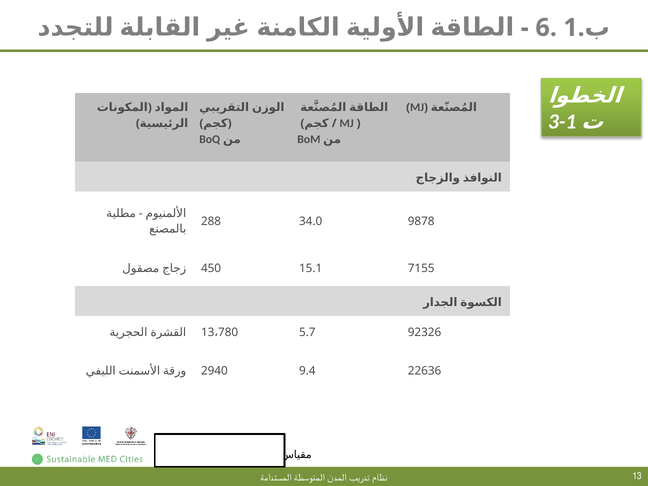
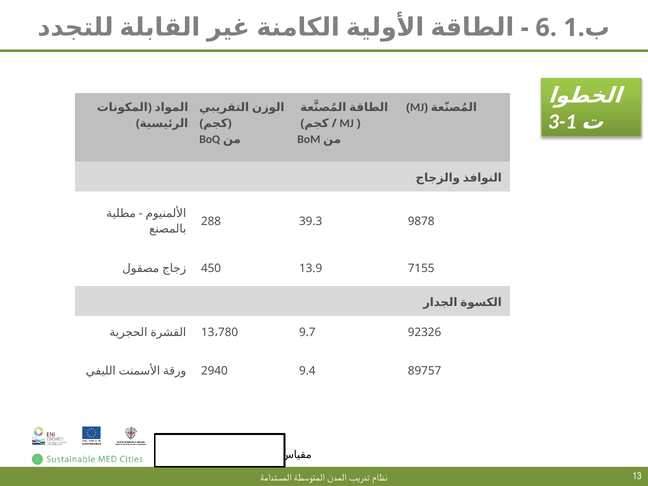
34.0: 34.0 -> 39.3
15.1: 15.1 -> 13.9
5.7: 5.7 -> 9.7
22636: 22636 -> 89757
